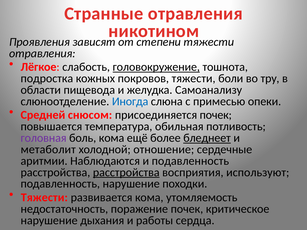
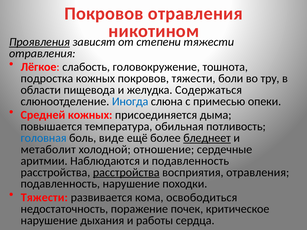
Странные at (104, 14): Странные -> Покровов
Проявления underline: none -> present
головокружение underline: present -> none
Самоанализу: Самоанализу -> Содержаться
Средней снюсом: снюсом -> кожных
присоединяется почек: почек -> дыма
головная colour: purple -> blue
боль кома: кома -> виде
восприятия используют: используют -> отравления
утомляемость: утомляемость -> освободиться
